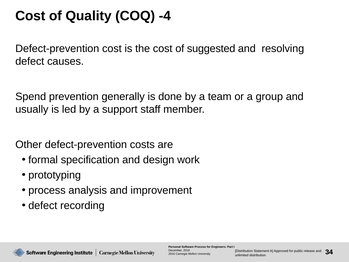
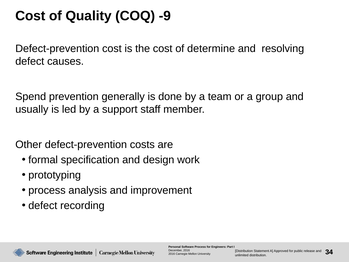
-4: -4 -> -9
suggested: suggested -> determine
